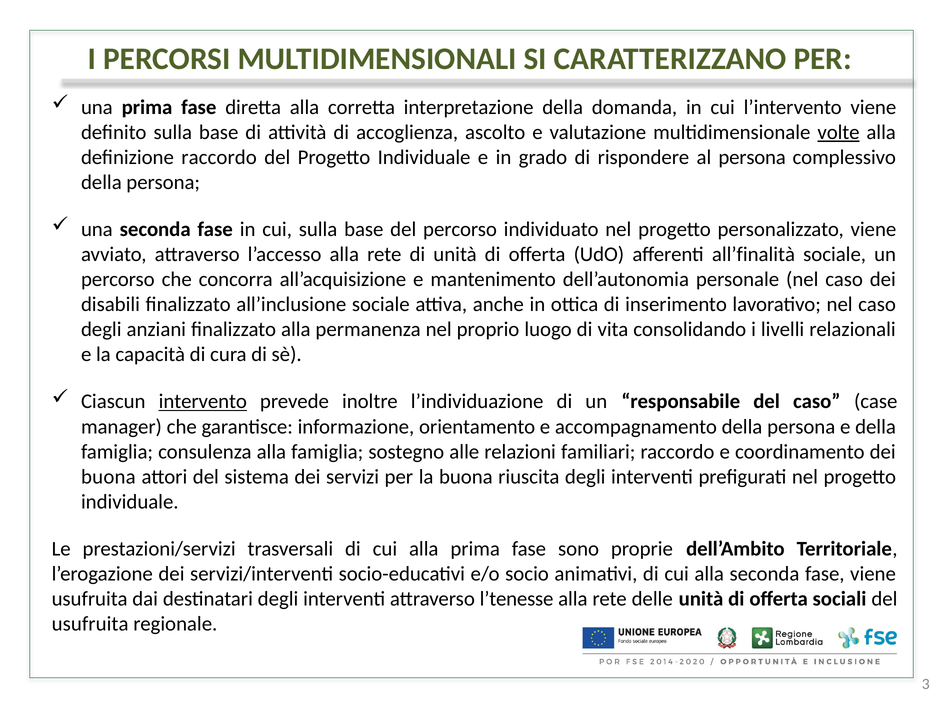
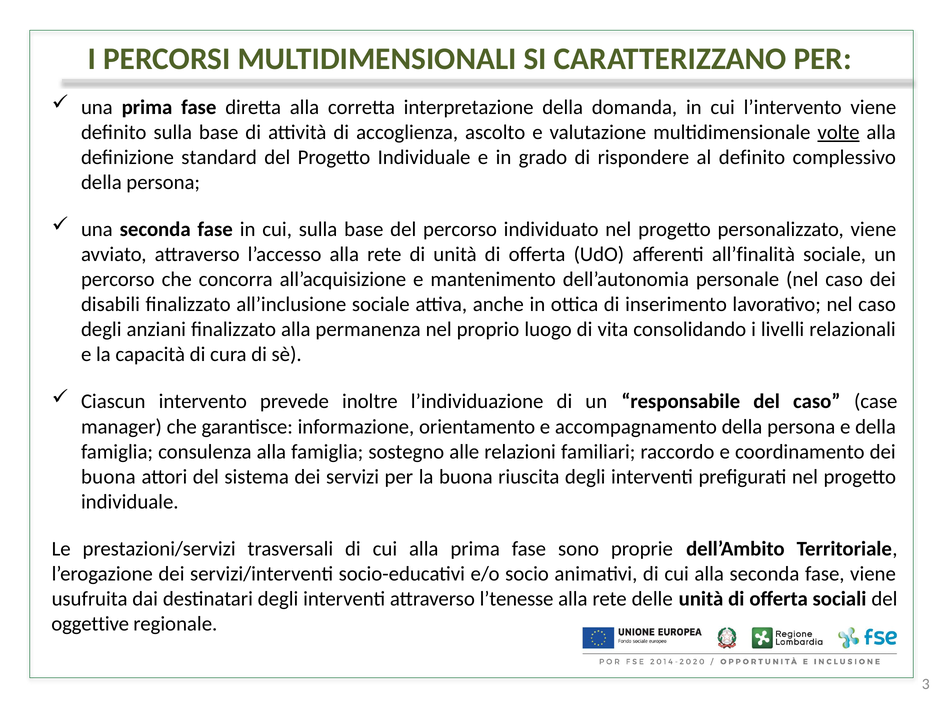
definizione raccordo: raccordo -> standard
al persona: persona -> definito
intervento underline: present -> none
usufruita at (90, 623): usufruita -> oggettive
